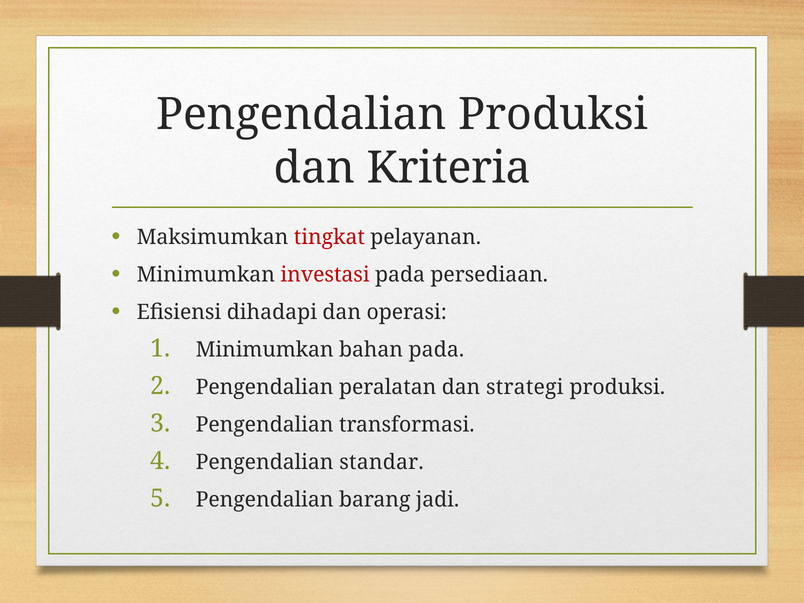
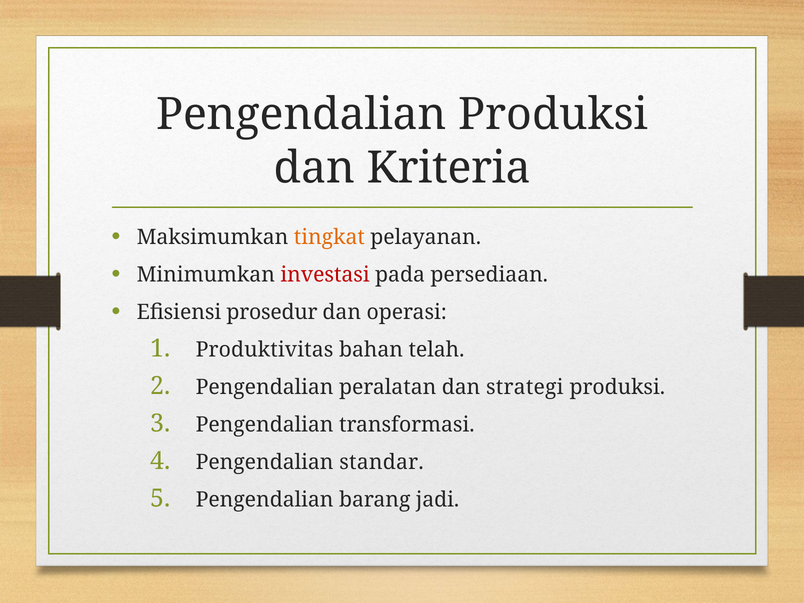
tingkat colour: red -> orange
dihadapi: dihadapi -> prosedur
Minimumkan at (265, 350): Minimumkan -> Produktivitas
bahan pada: pada -> telah
